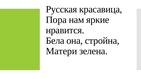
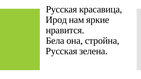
Пора: Пора -> Ирод
Матери at (61, 51): Матери -> Русская
